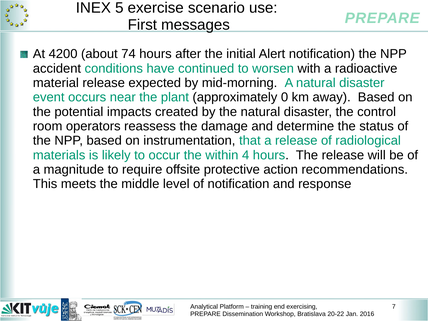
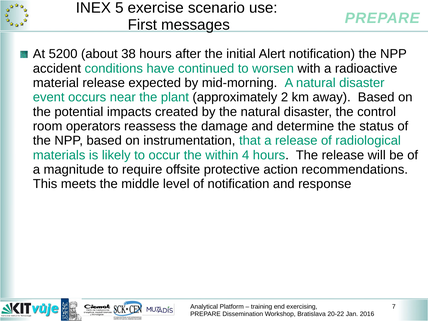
4200: 4200 -> 5200
74: 74 -> 38
0: 0 -> 2
